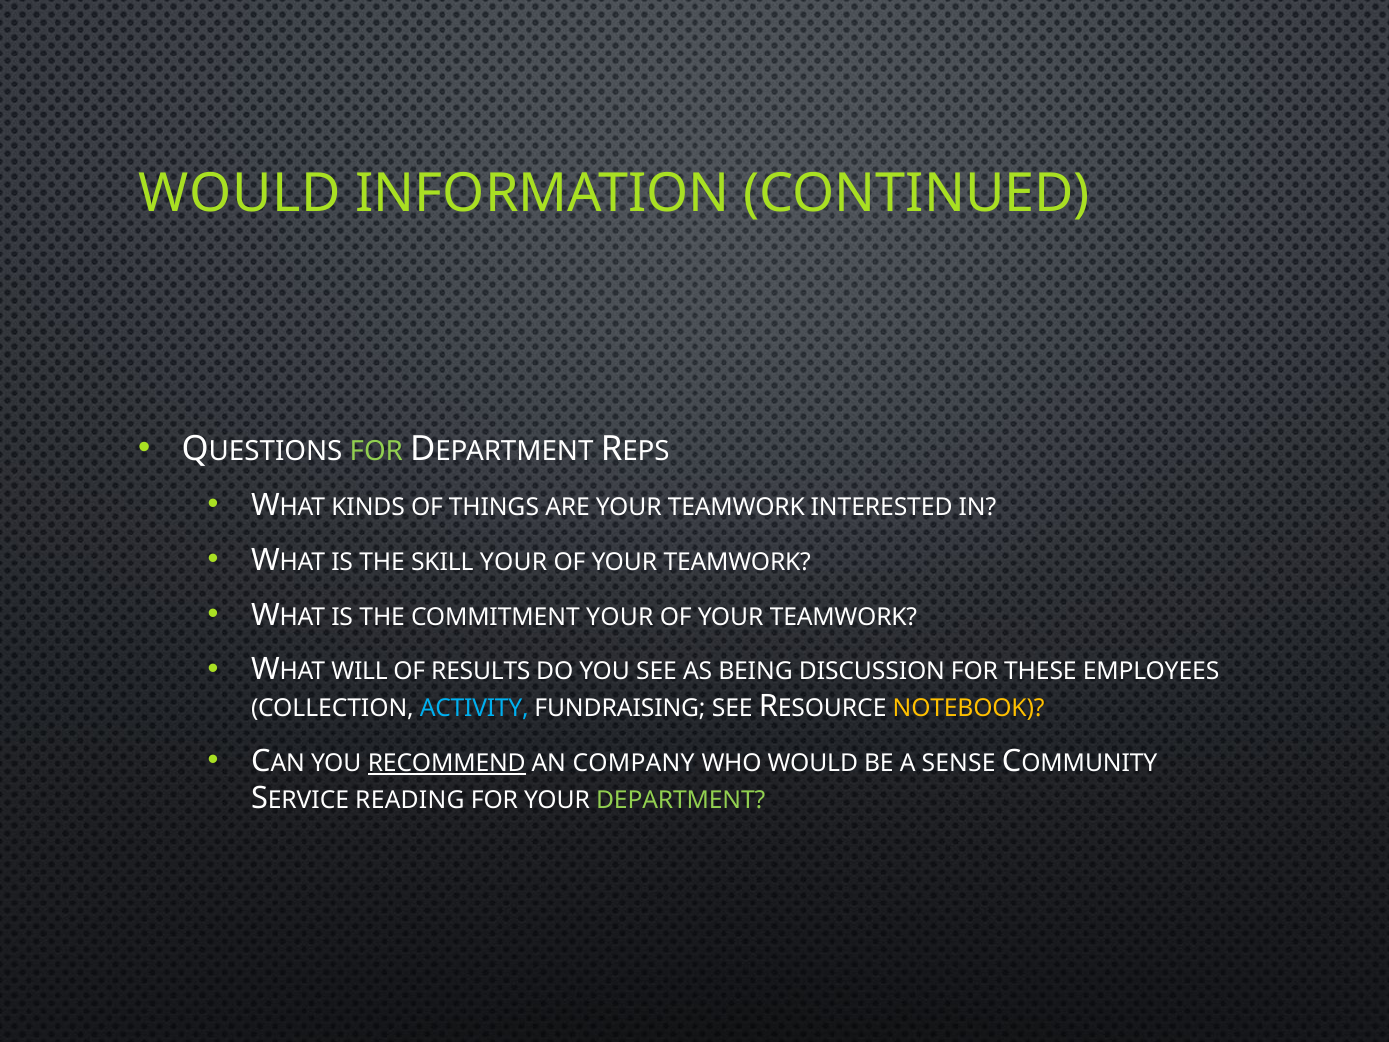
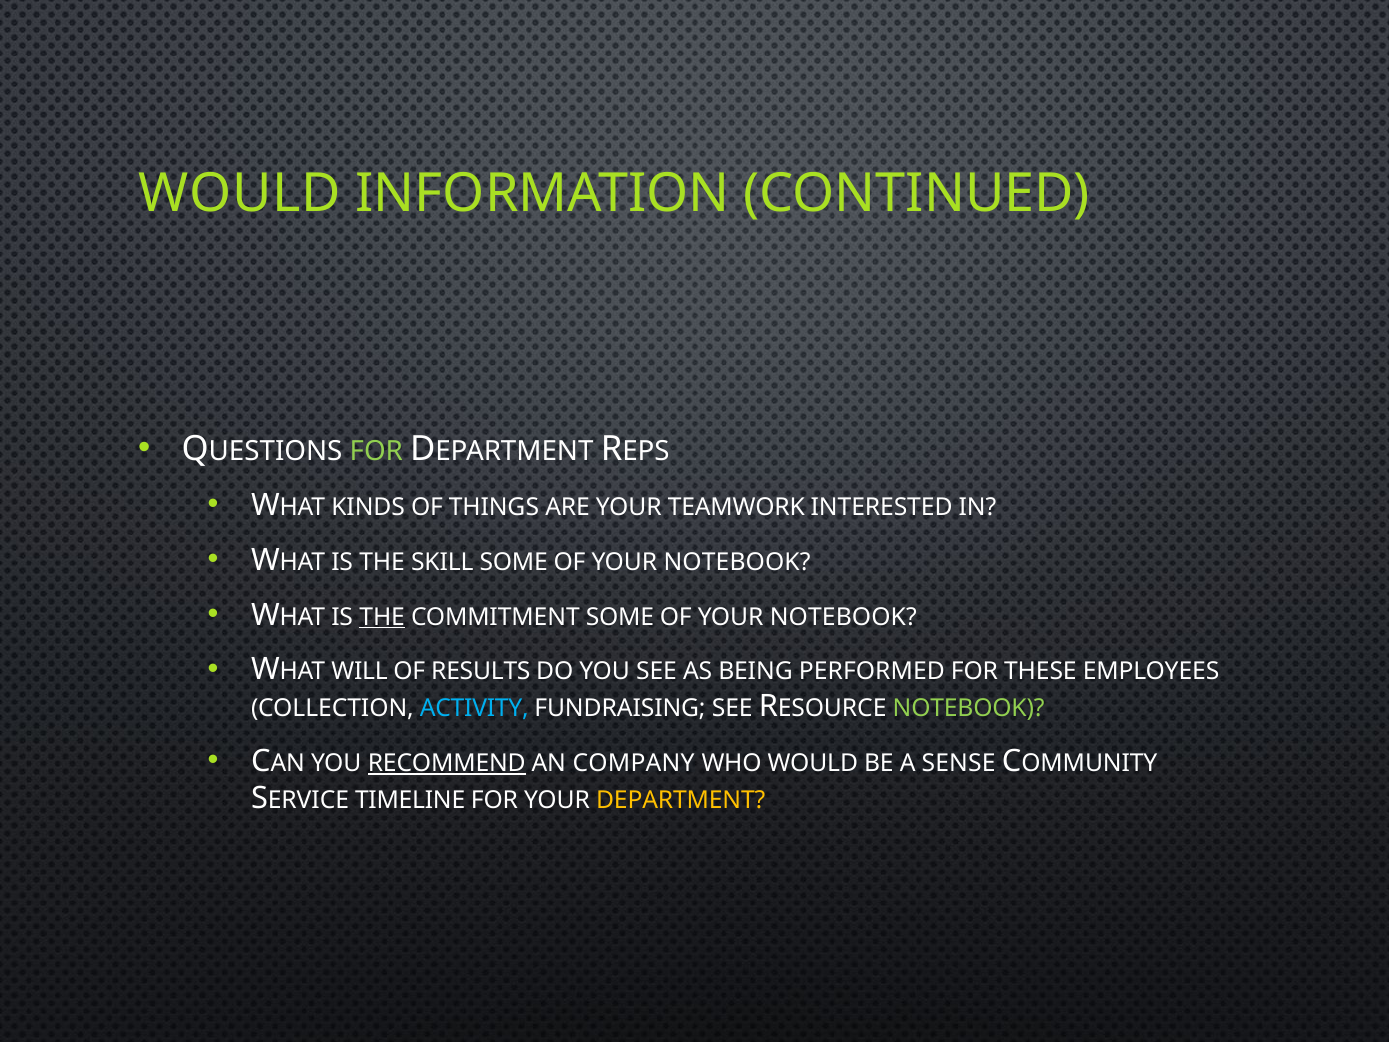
SKILL YOUR: YOUR -> SOME
TEAMWORK at (737, 562): TEAMWORK -> NOTEBOOK
THE at (382, 617) underline: none -> present
COMMITMENT YOUR: YOUR -> SOME
TEAMWORK at (843, 617): TEAMWORK -> NOTEBOOK
DISCUSSION: DISCUSSION -> PERFORMED
NOTEBOOK at (969, 709) colour: yellow -> light green
READING: READING -> TIMELINE
DEPARTMENT colour: light green -> yellow
